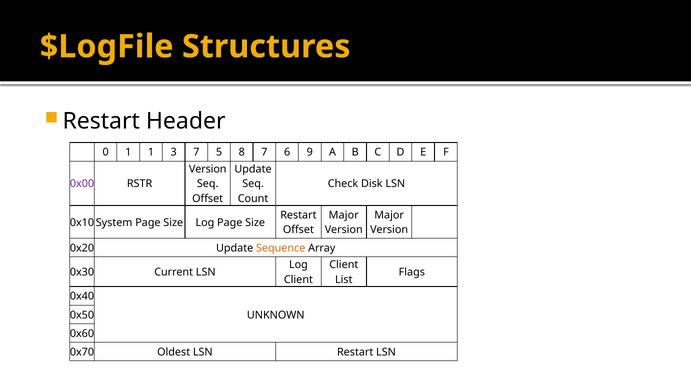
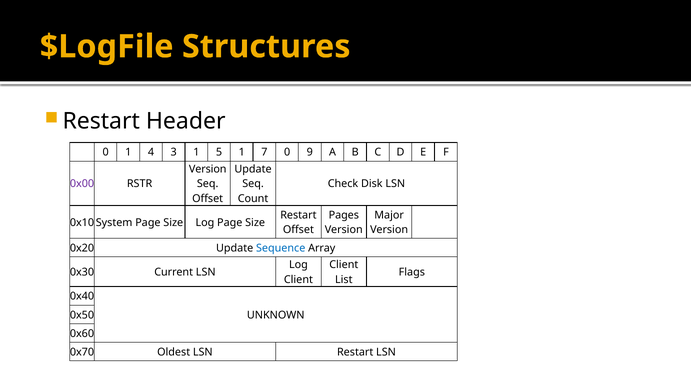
1 1: 1 -> 4
3 7: 7 -> 1
5 8: 8 -> 1
7 6: 6 -> 0
Major at (344, 215): Major -> Pages
Sequence colour: orange -> blue
